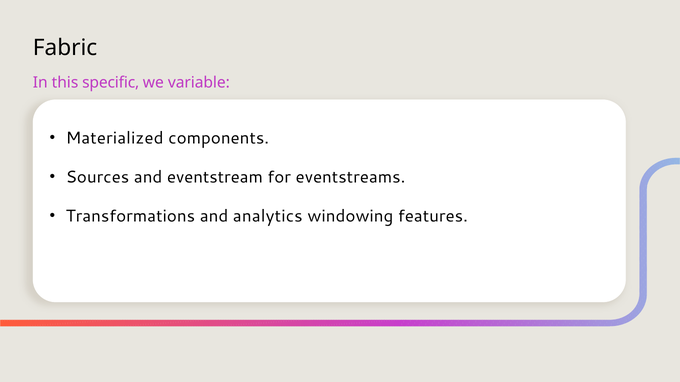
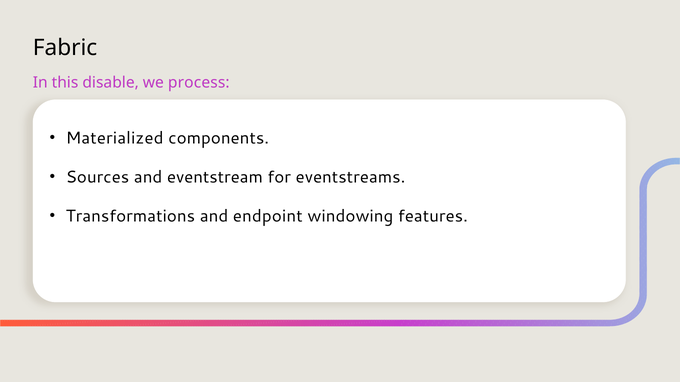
specific: specific -> disable
variable: variable -> process
analytics: analytics -> endpoint
